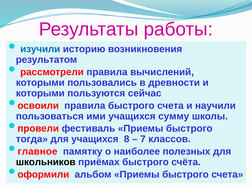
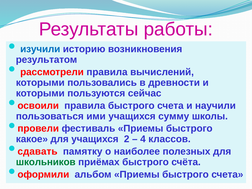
тогда: тогда -> какое
8: 8 -> 2
7: 7 -> 4
главное: главное -> сдавать
школьников colour: black -> green
